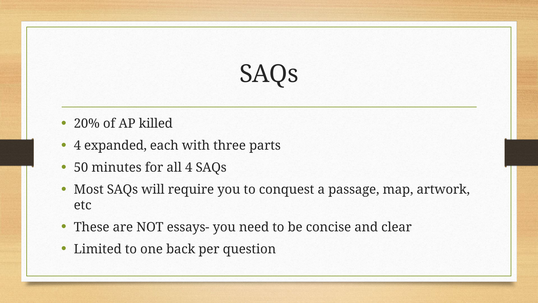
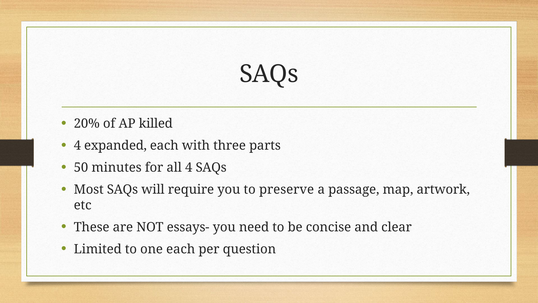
conquest: conquest -> preserve
one back: back -> each
